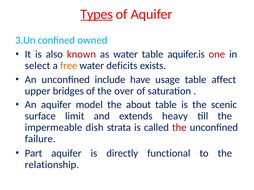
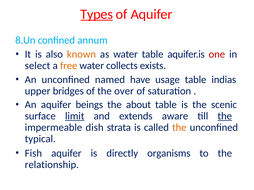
3.Un: 3.Un -> 8.Un
owned: owned -> annum
known colour: red -> orange
deficits: deficits -> collects
include: include -> named
affect: affect -> indias
model: model -> beings
limit underline: none -> present
heavy: heavy -> aware
the at (225, 116) underline: none -> present
the at (179, 128) colour: red -> orange
failure: failure -> typical
Part: Part -> Fish
functional: functional -> organisms
